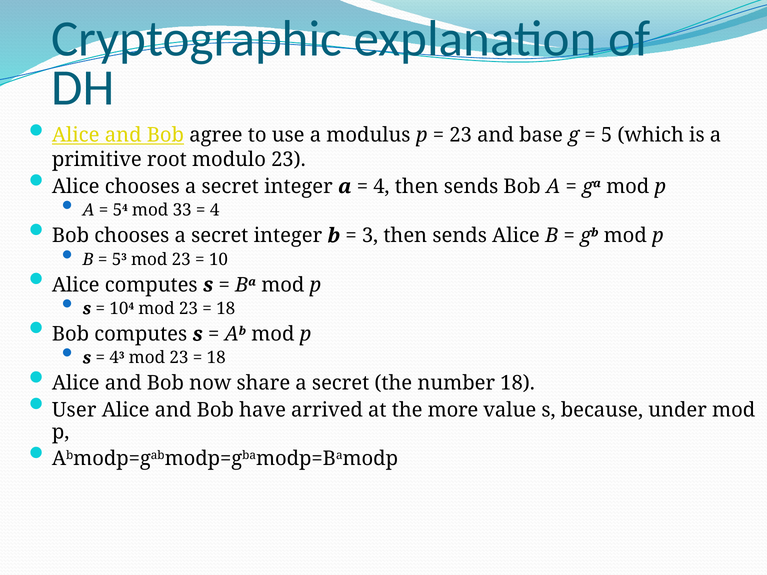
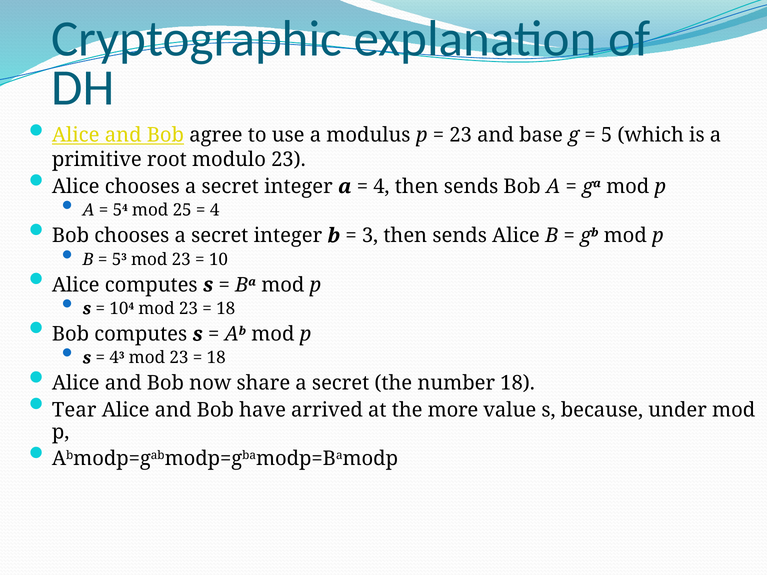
33: 33 -> 25
User: User -> Tear
